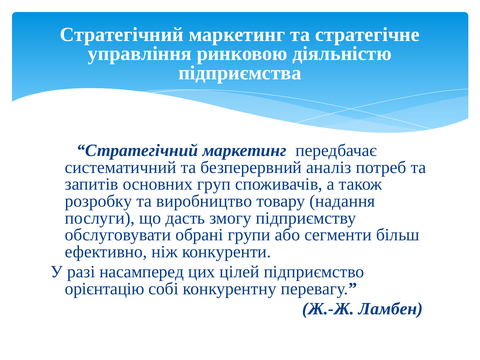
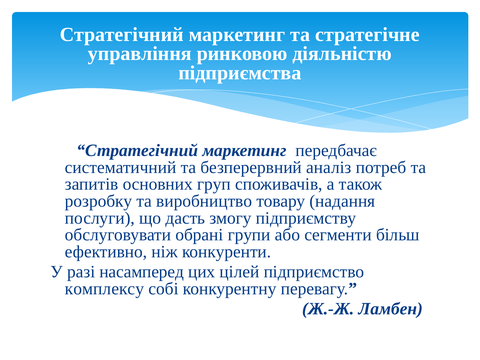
орієнтацію: орієнтацію -> комплексу
